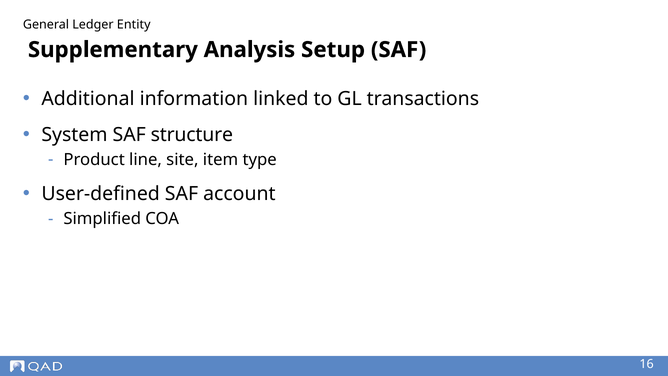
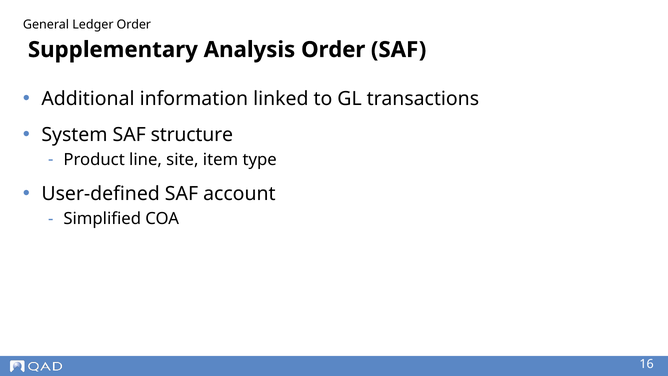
Ledger Entity: Entity -> Order
Analysis Setup: Setup -> Order
